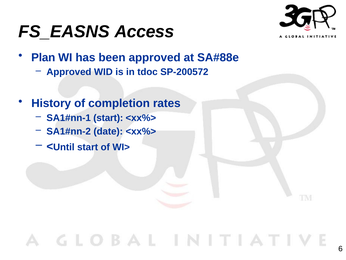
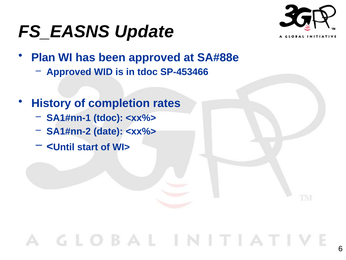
Access: Access -> Update
SP-200572: SP-200572 -> SP-453466
start at (108, 118): start -> tdoc
